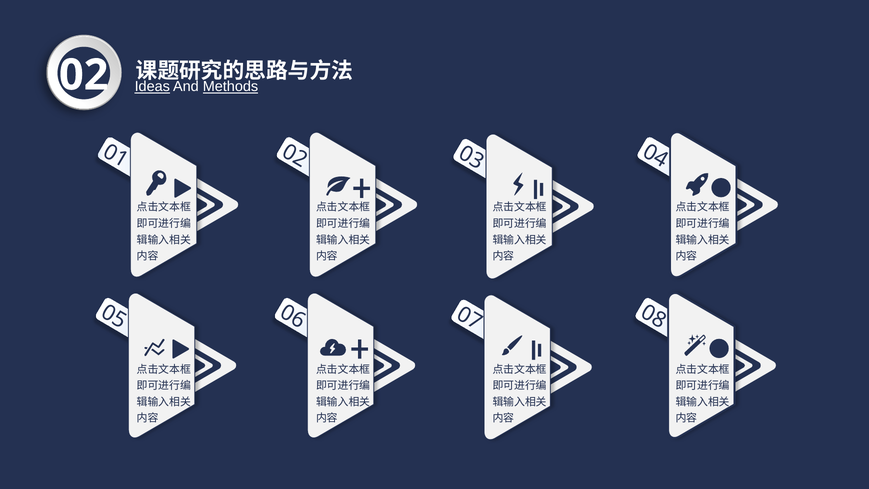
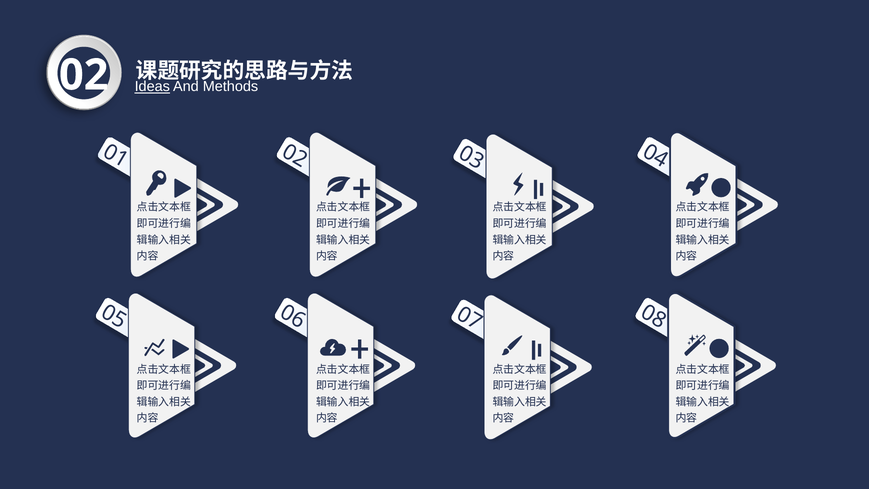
Methods underline: present -> none
